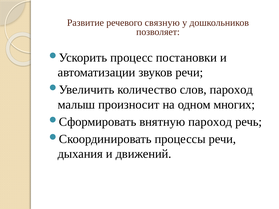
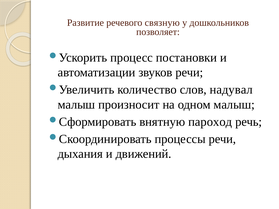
слов пароход: пароход -> надувал
одном многих: многих -> малыш
